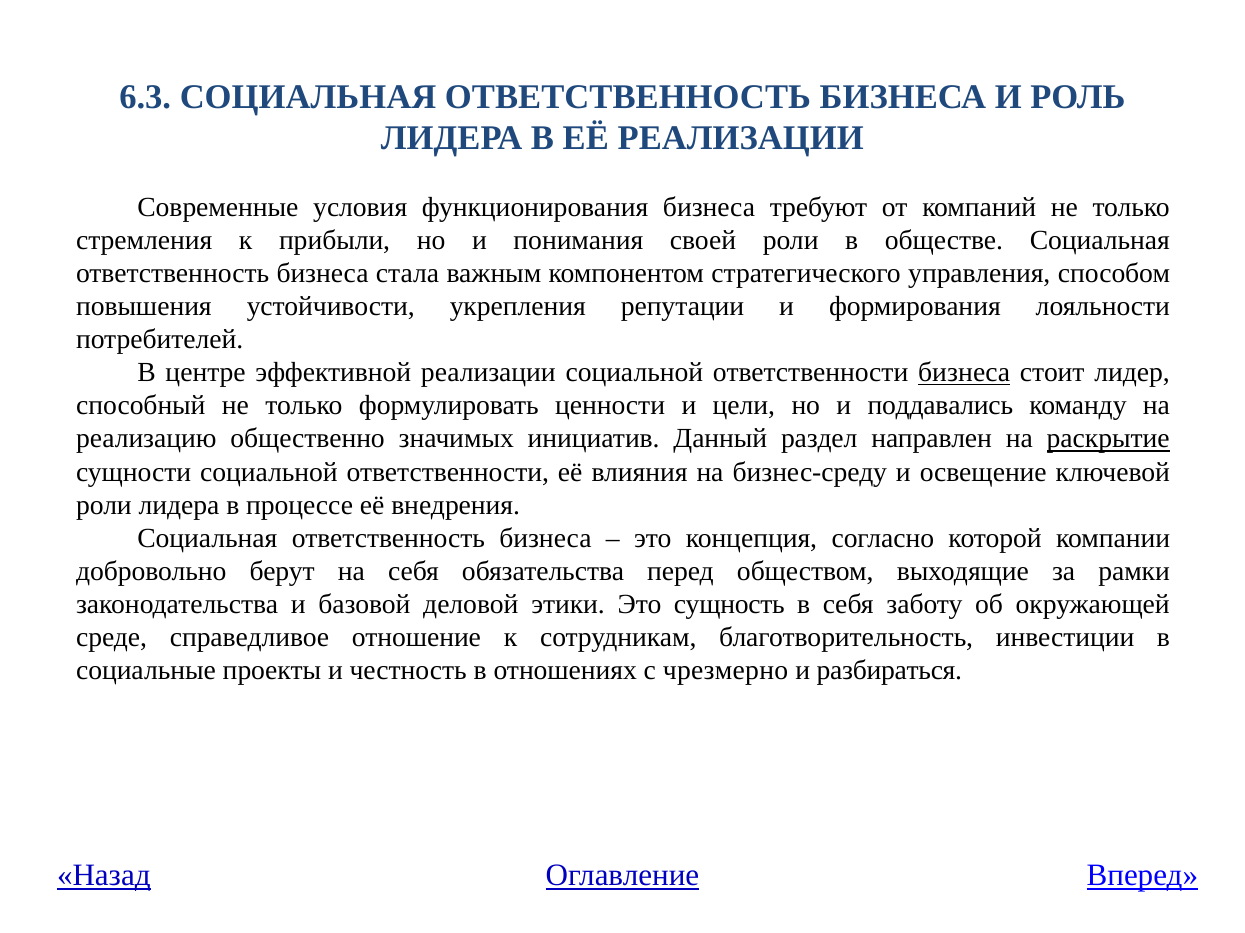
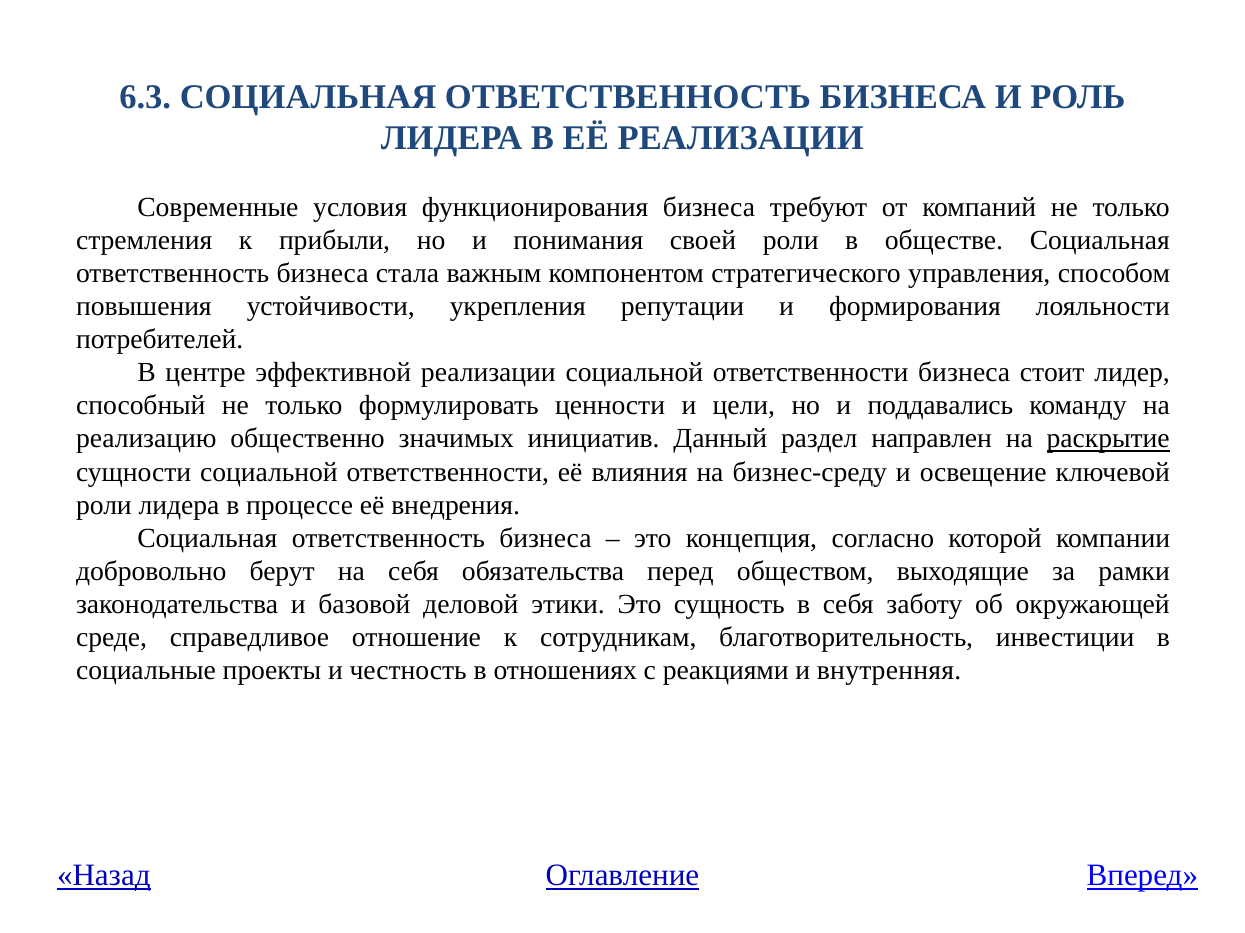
бизнеса at (964, 373) underline: present -> none
чрезмерно: чрезмерно -> реакциями
разбираться: разбираться -> внутренняя
